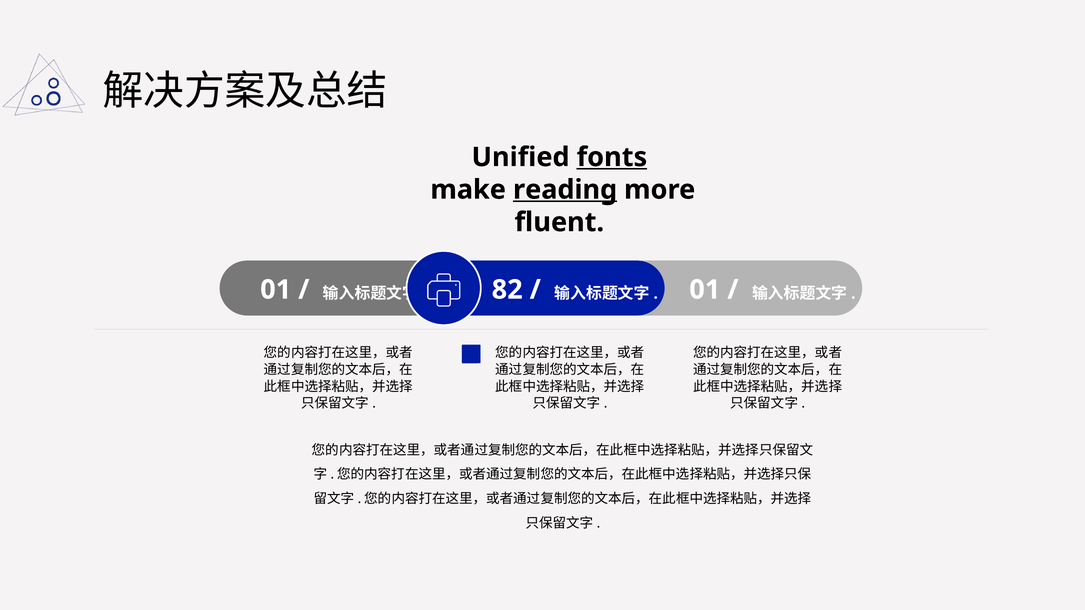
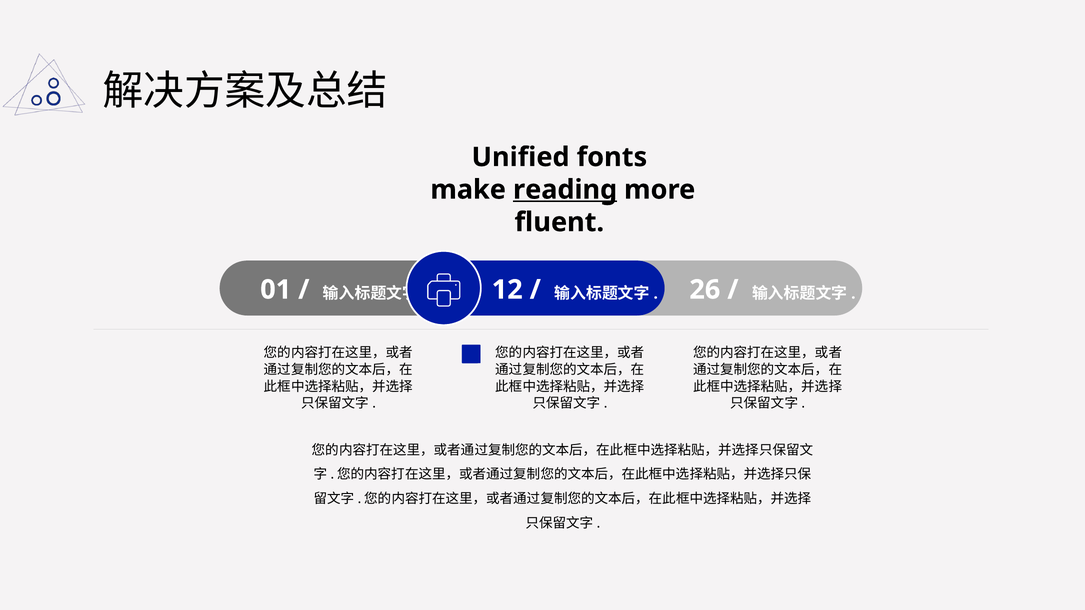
fonts underline: present -> none
82: 82 -> 12
01 at (705, 290): 01 -> 26
